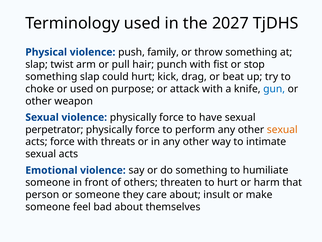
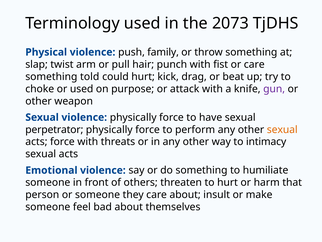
2027: 2027 -> 2073
or stop: stop -> care
something slap: slap -> told
gun colour: blue -> purple
intimate: intimate -> intimacy
